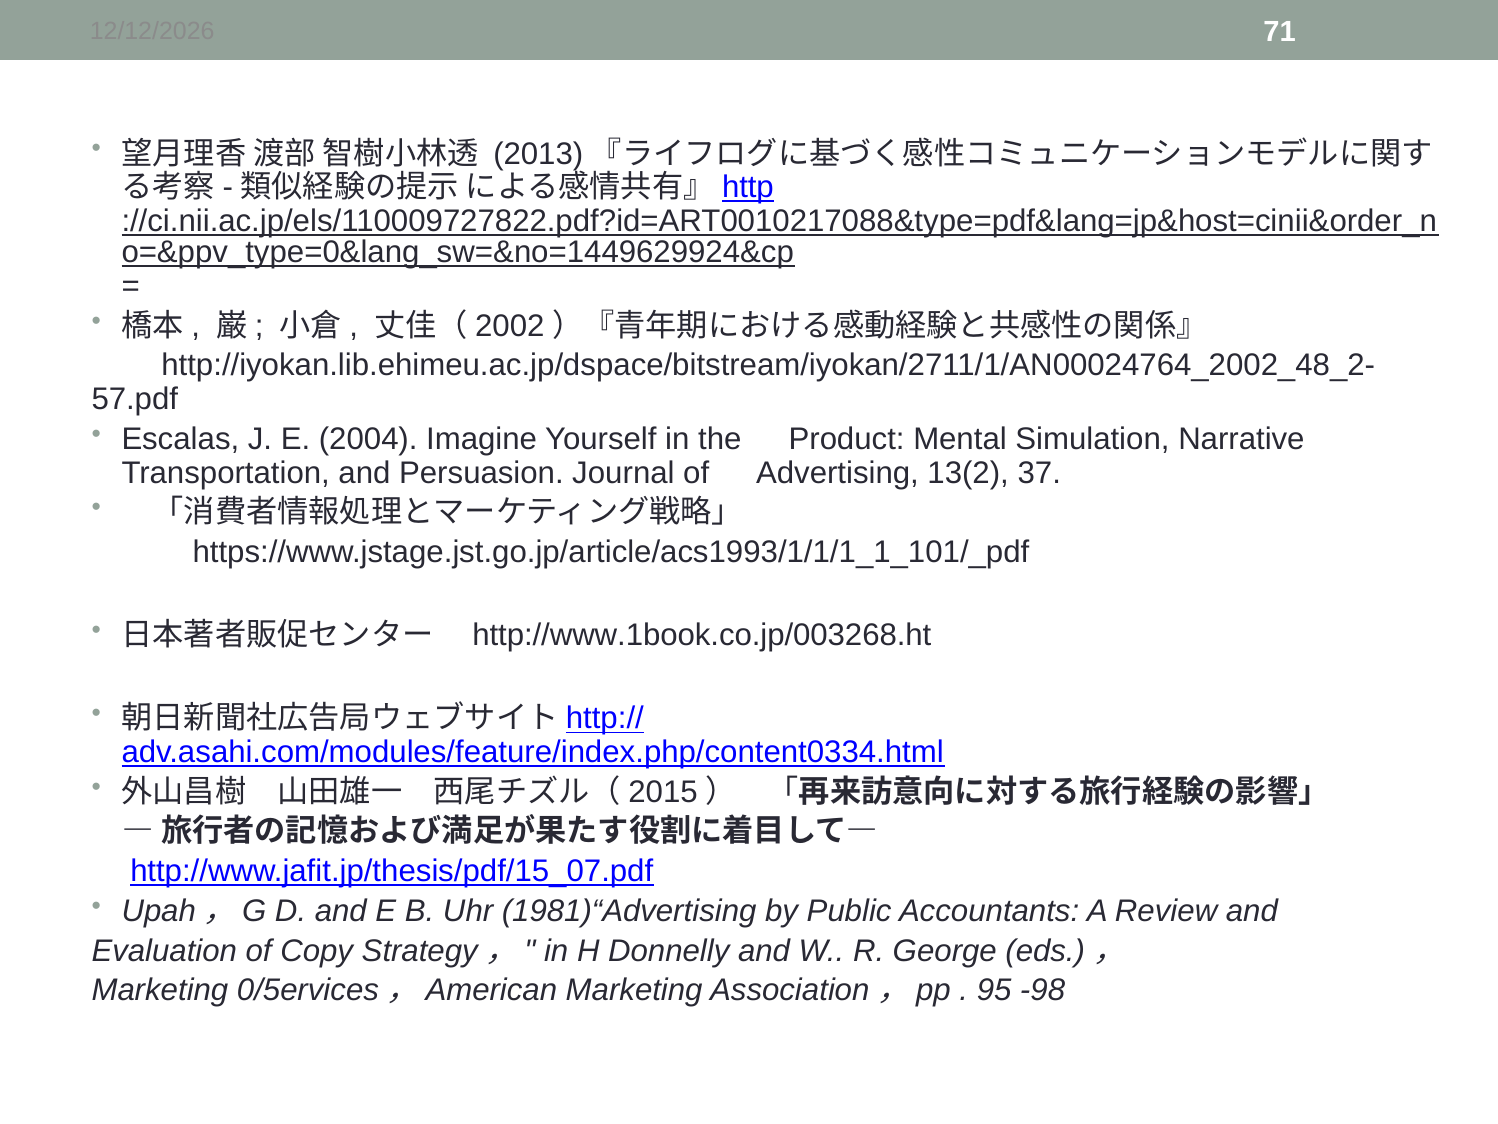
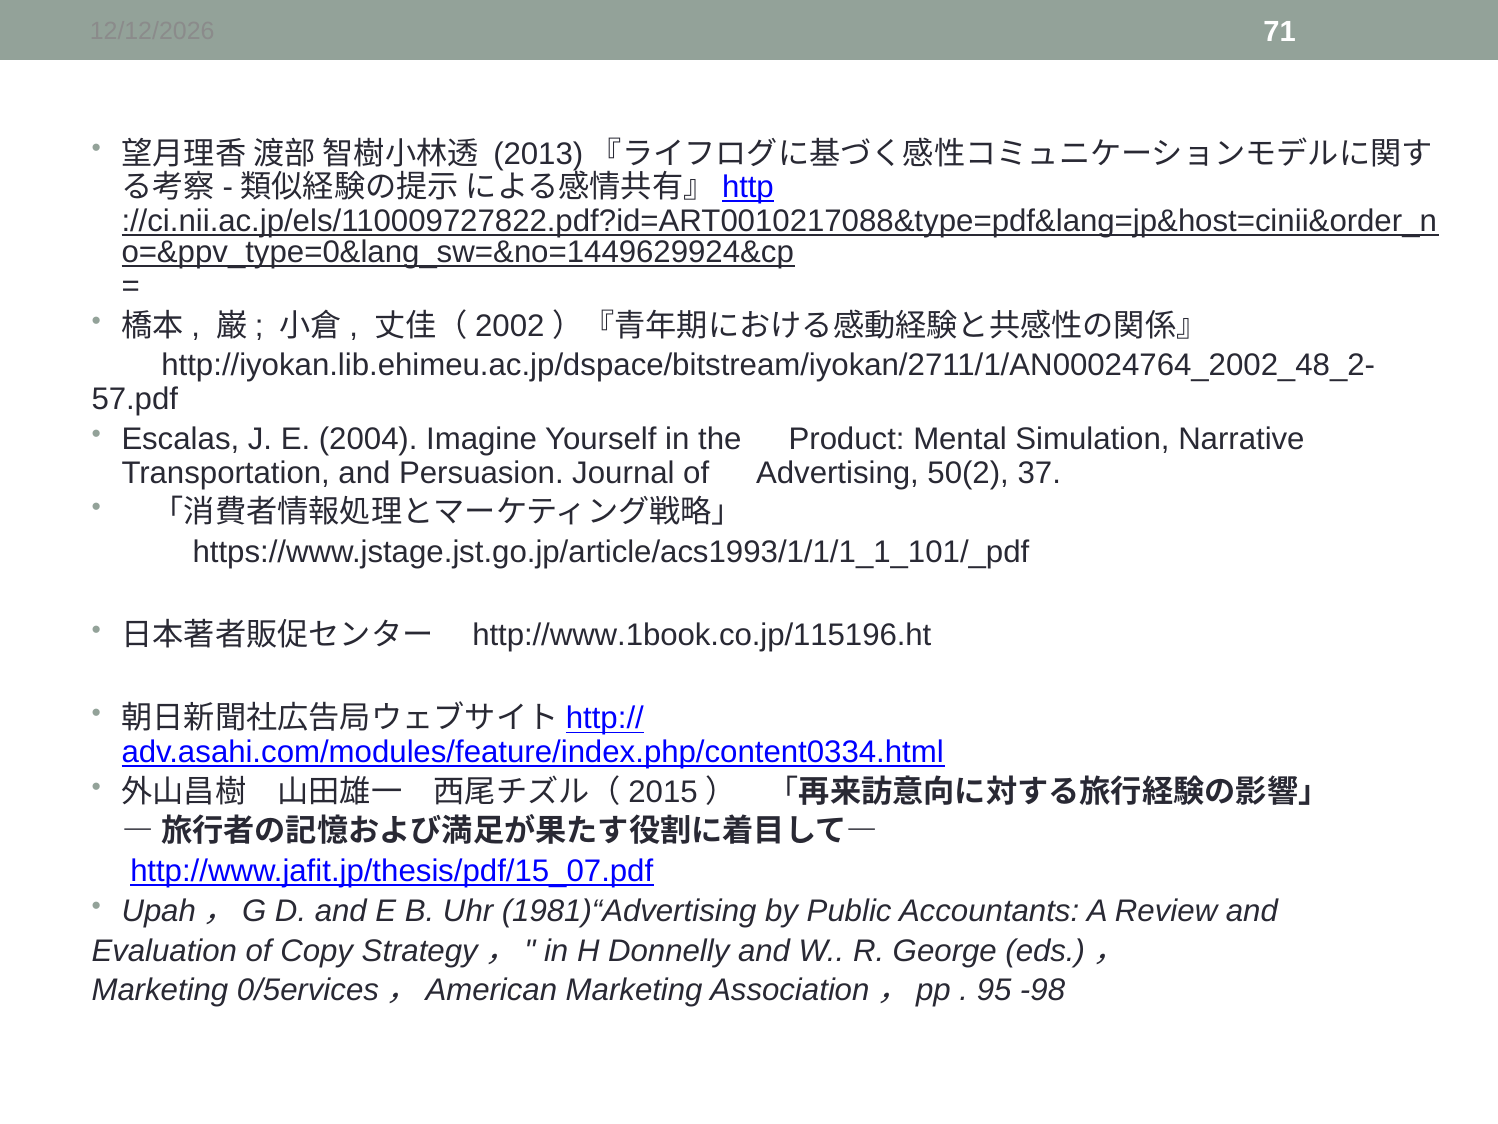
13(2: 13(2 -> 50(2
http://www.1book.co.jp/003268.ht: http://www.1book.co.jp/003268.ht -> http://www.1book.co.jp/115196.ht
